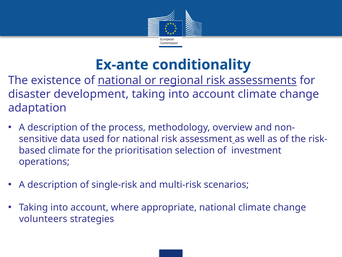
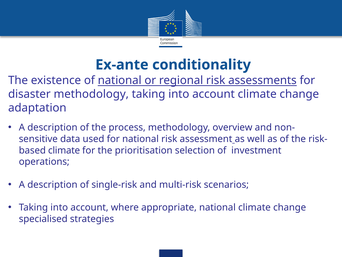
disaster development: development -> methodology
volunteers: volunteers -> specialised
